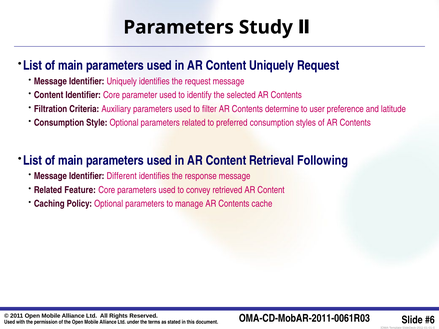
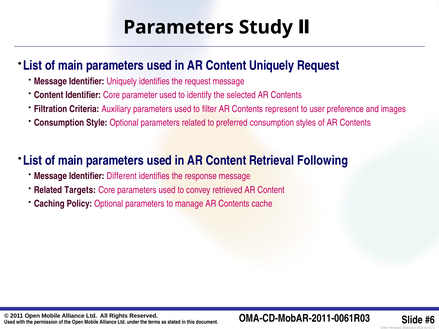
determine: determine -> represent
latitude: latitude -> images
Feature: Feature -> Targets
